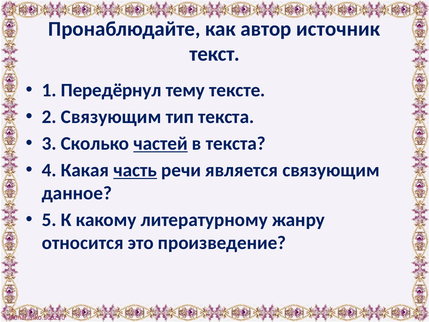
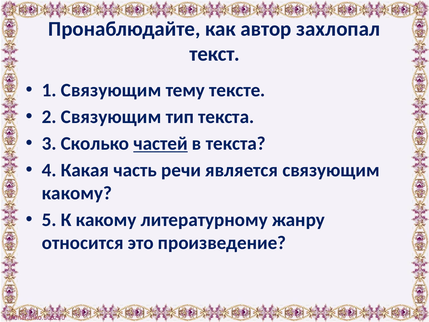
источник: источник -> захлопал
1 Передёрнул: Передёрнул -> Связующим
часть underline: present -> none
данное at (77, 193): данное -> какому
